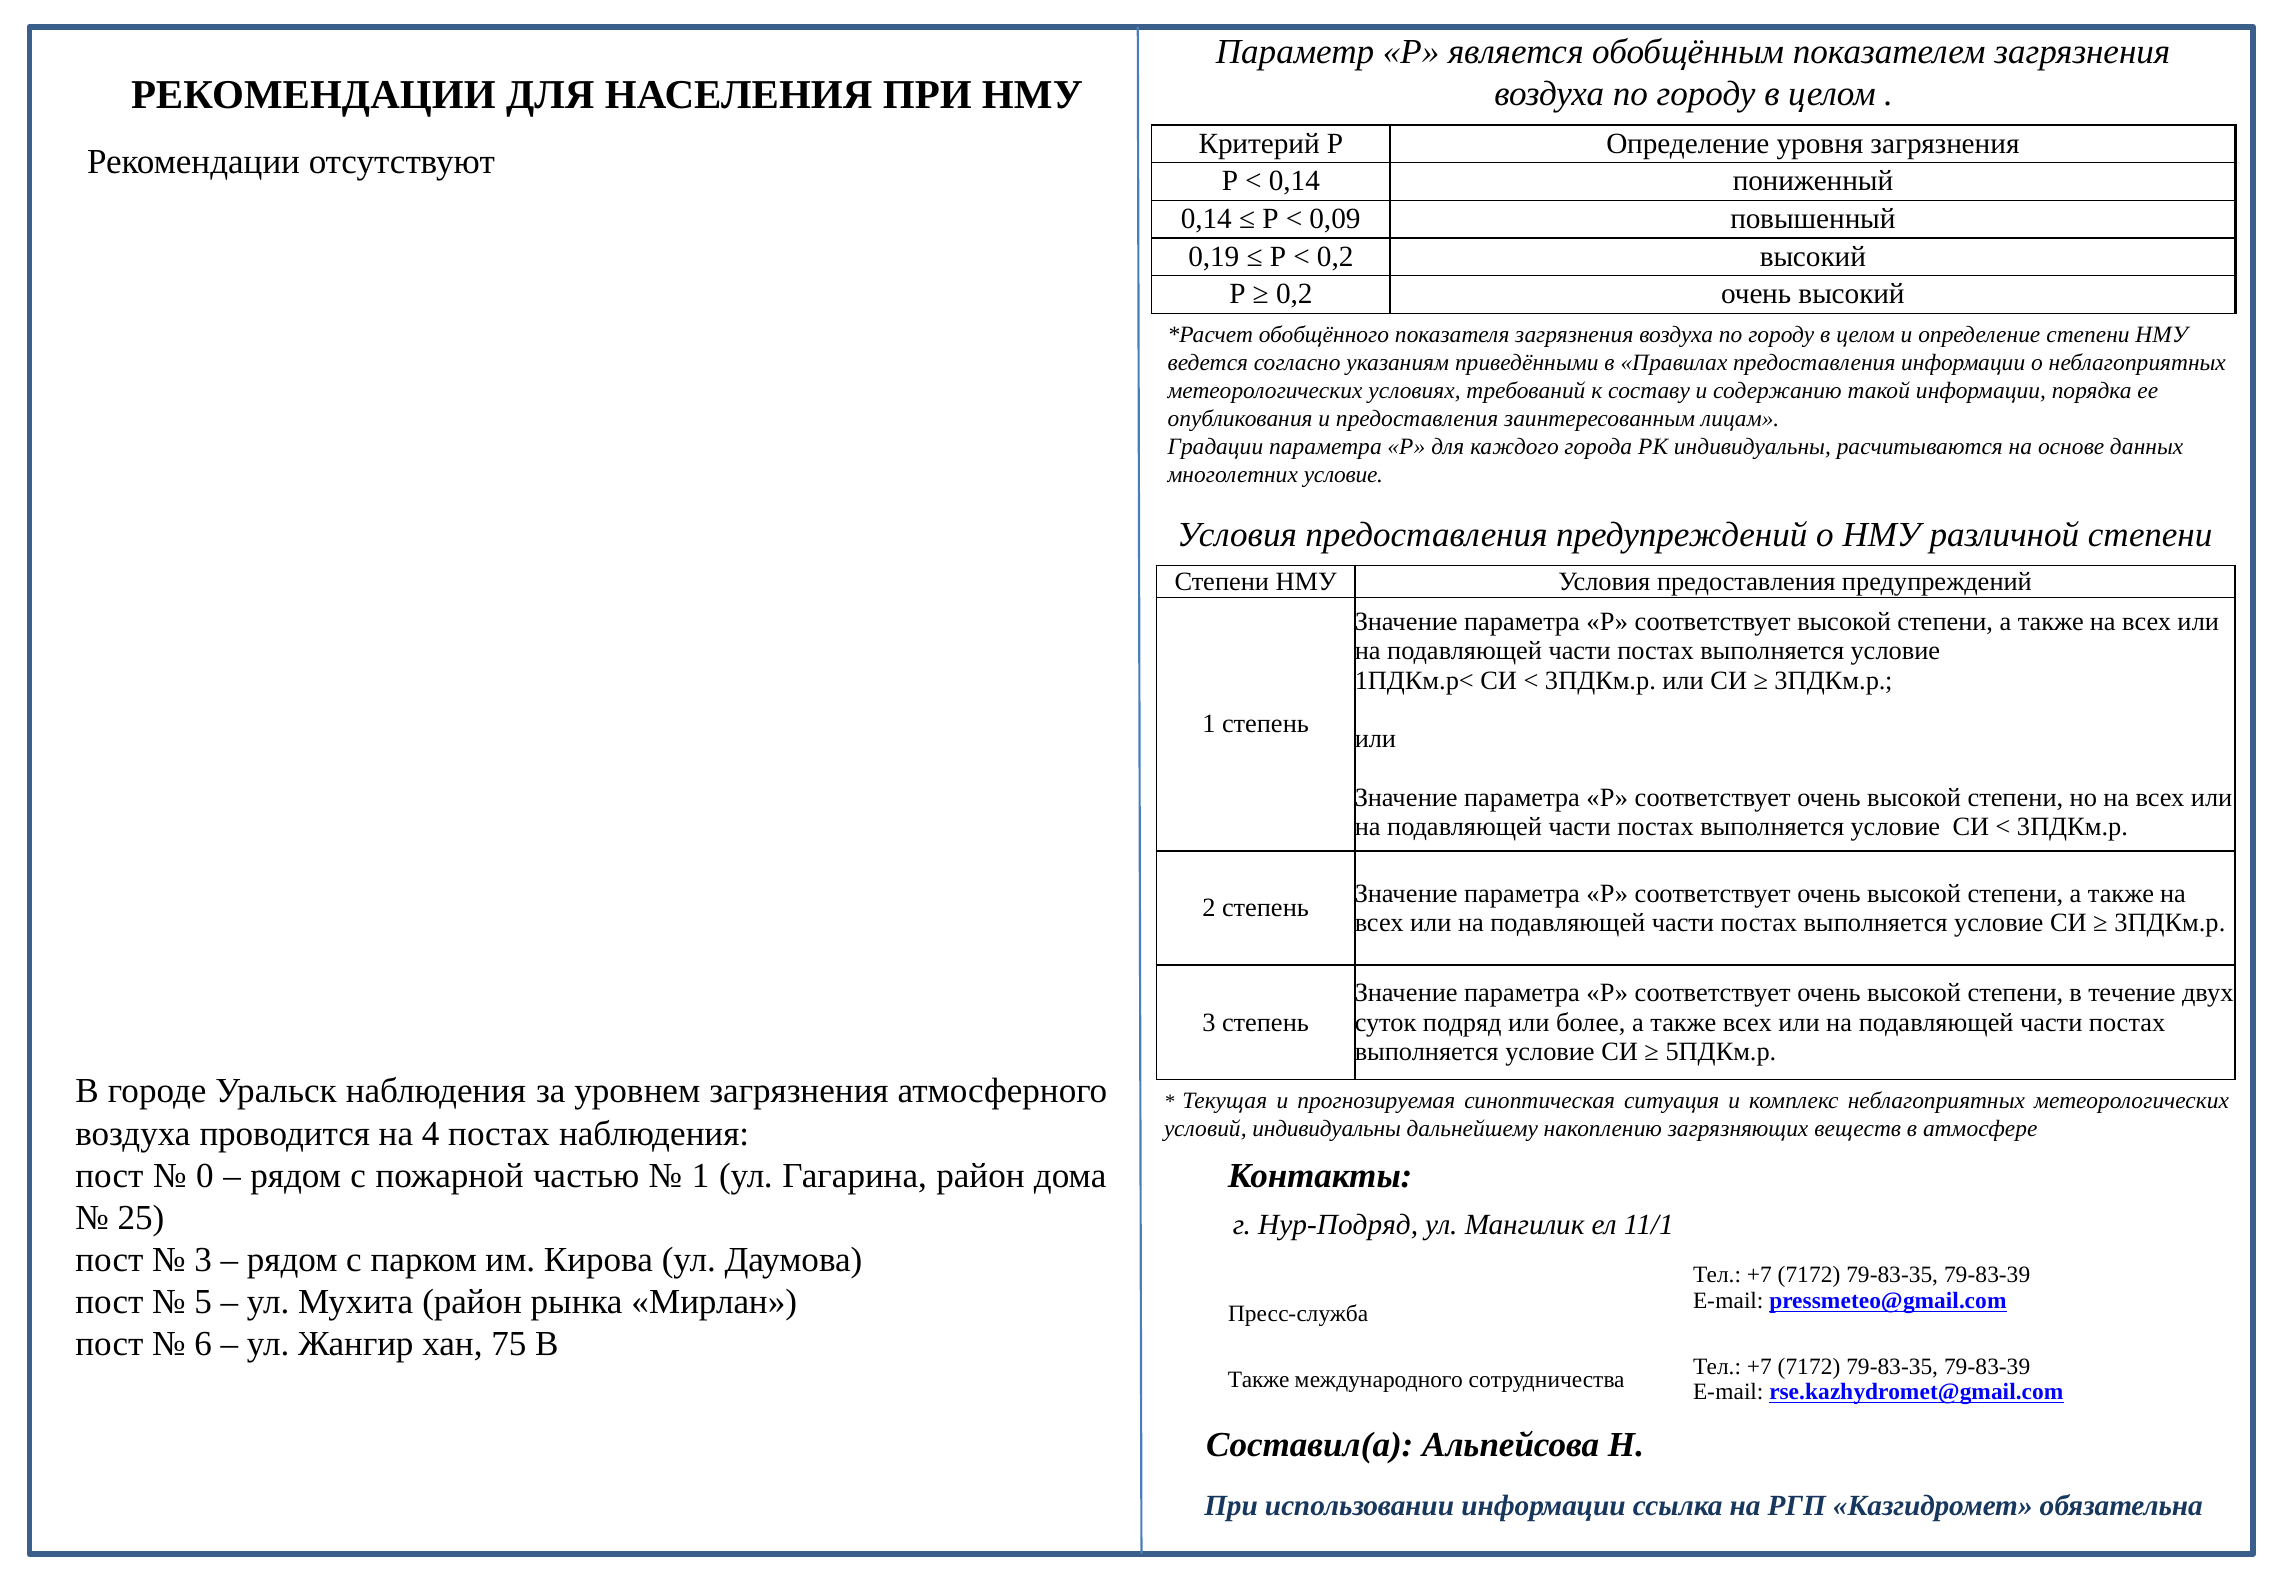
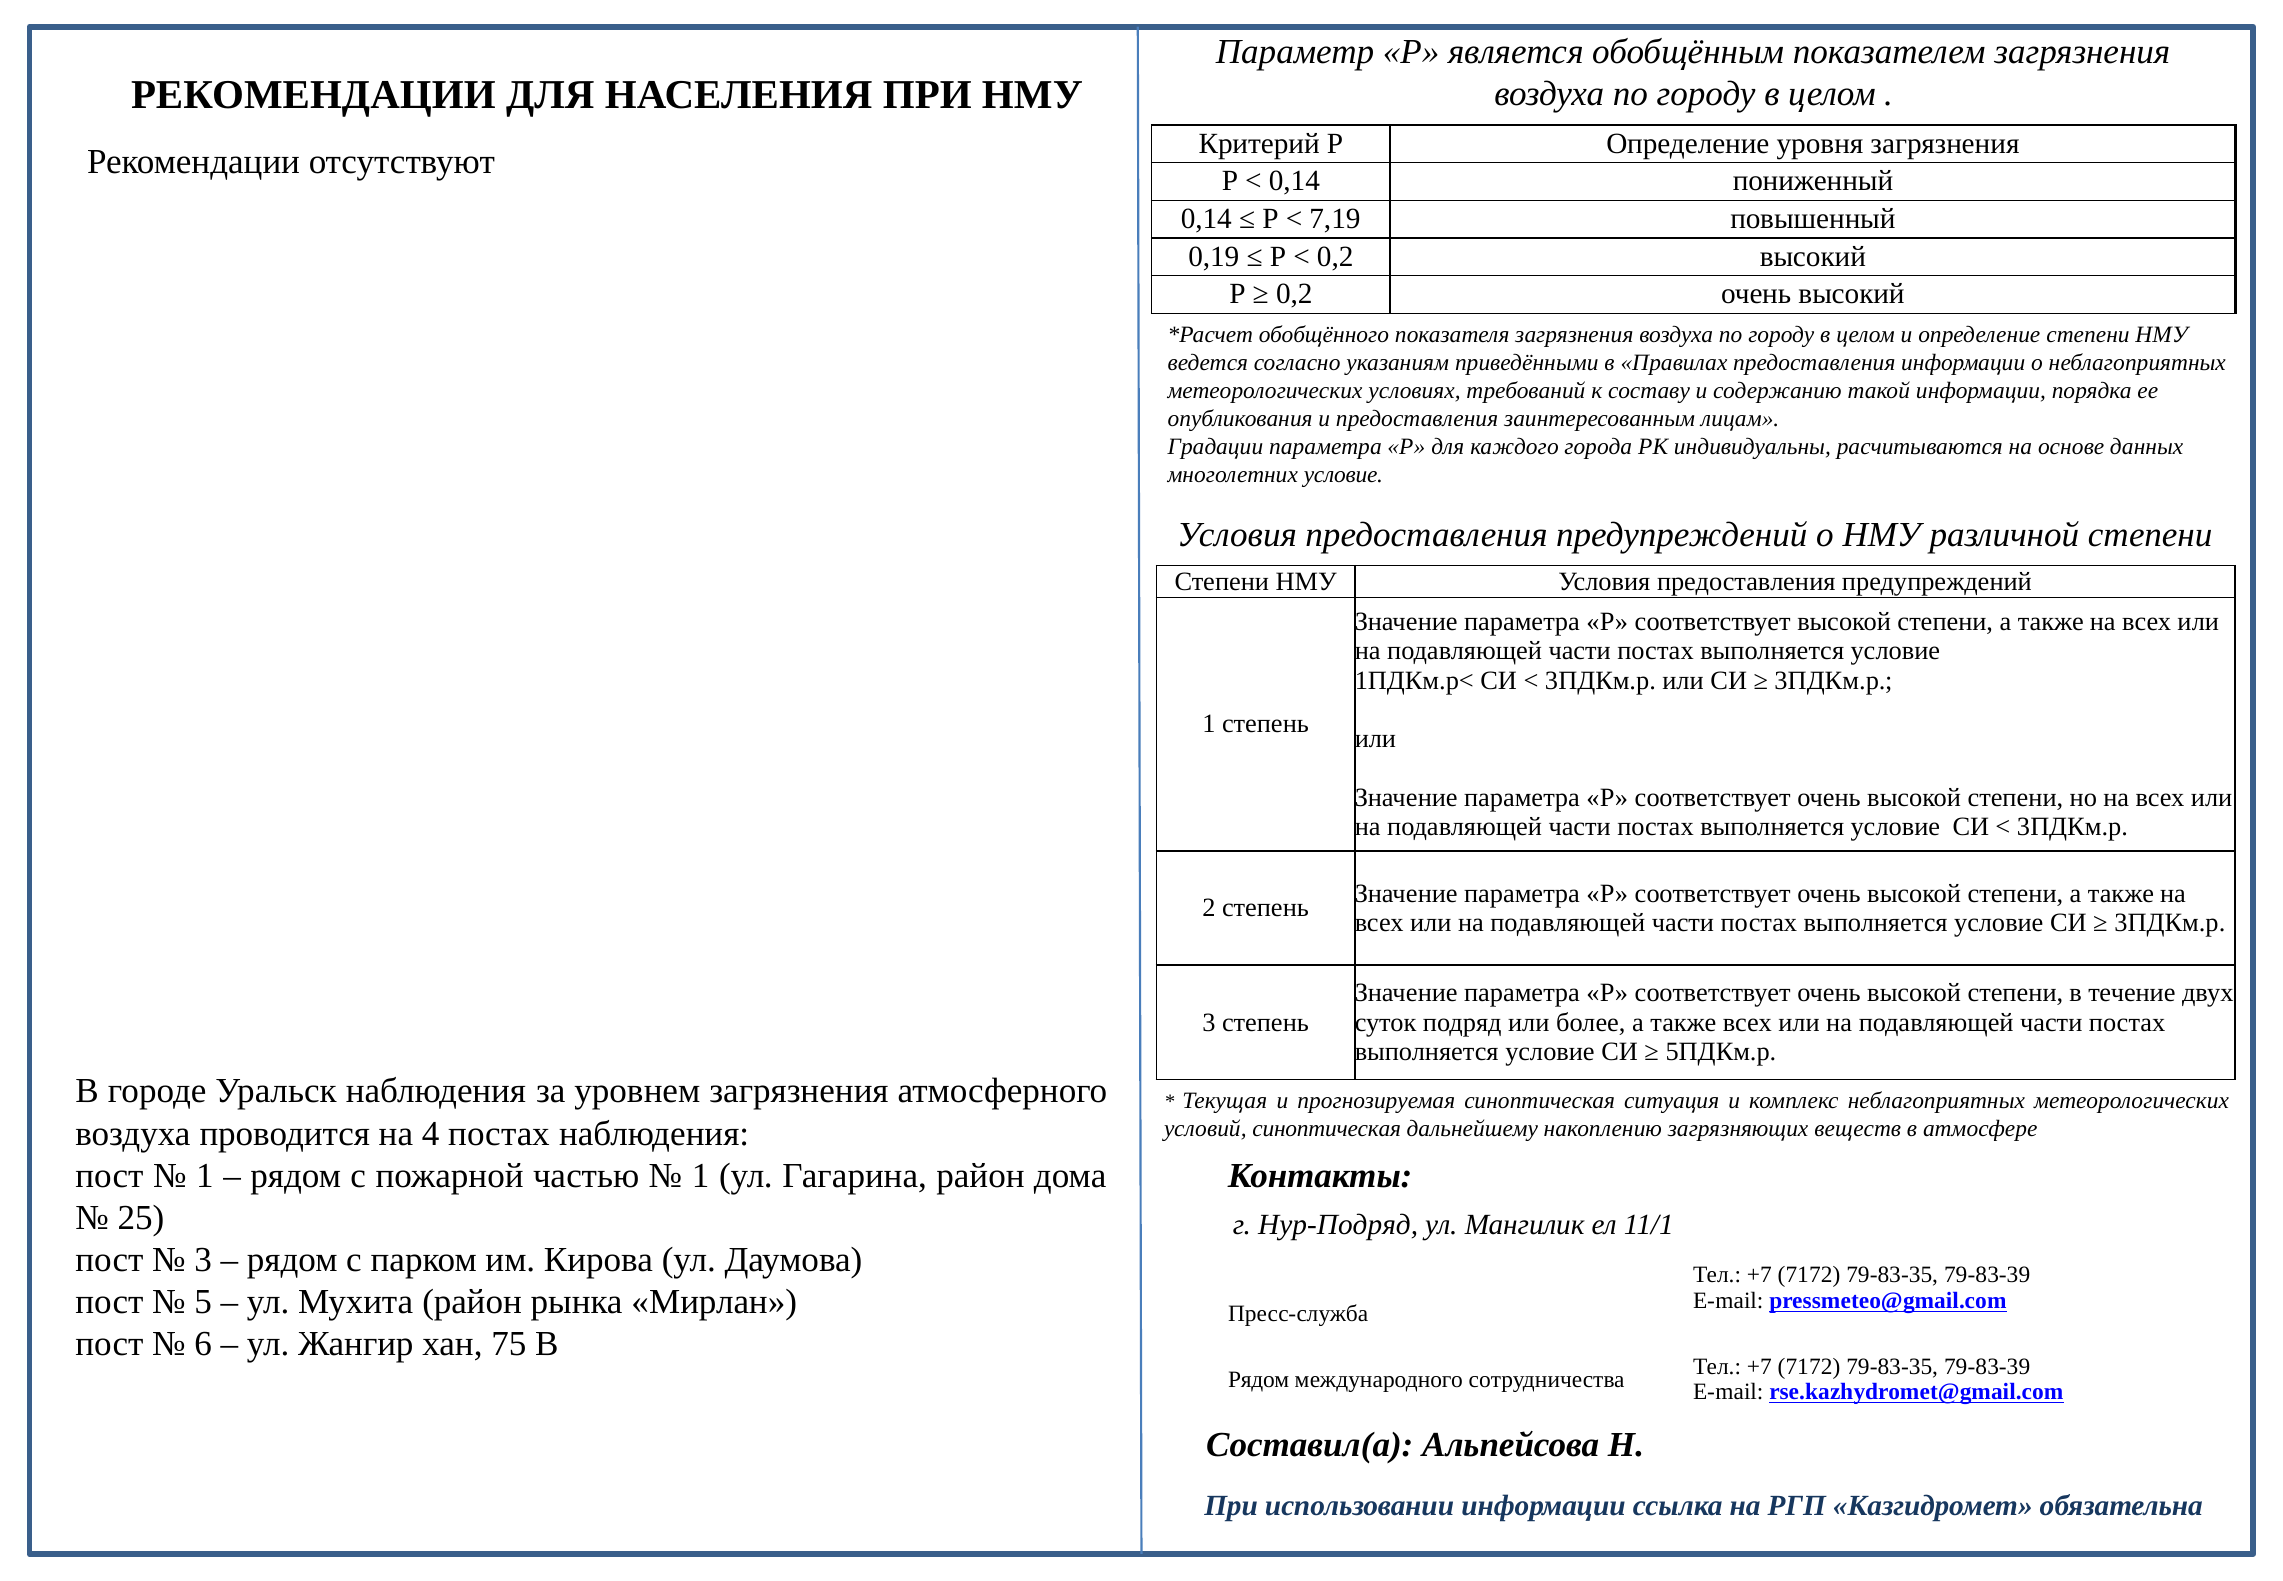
0,09: 0,09 -> 7,19
условий индивидуальны: индивидуальны -> синоптическая
0 at (205, 1175): 0 -> 1
Также at (1259, 1379): Также -> Рядом
